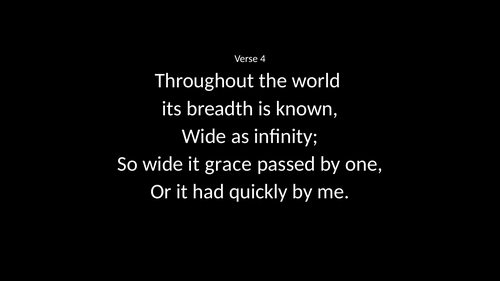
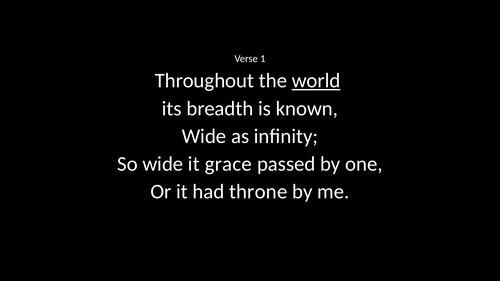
4: 4 -> 1
world underline: none -> present
quickly: quickly -> throne
